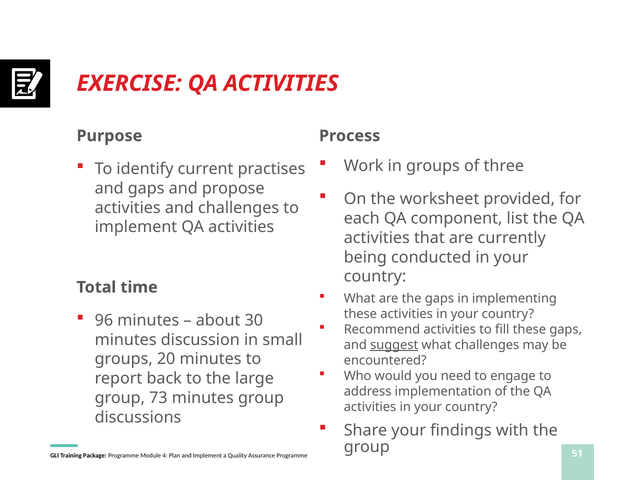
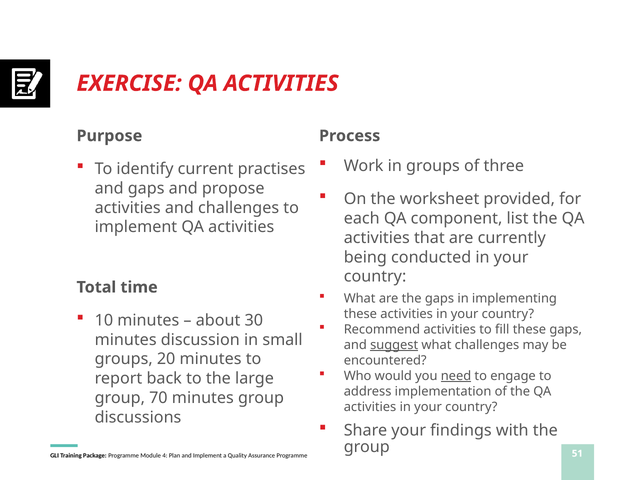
96: 96 -> 10
need underline: none -> present
73: 73 -> 70
